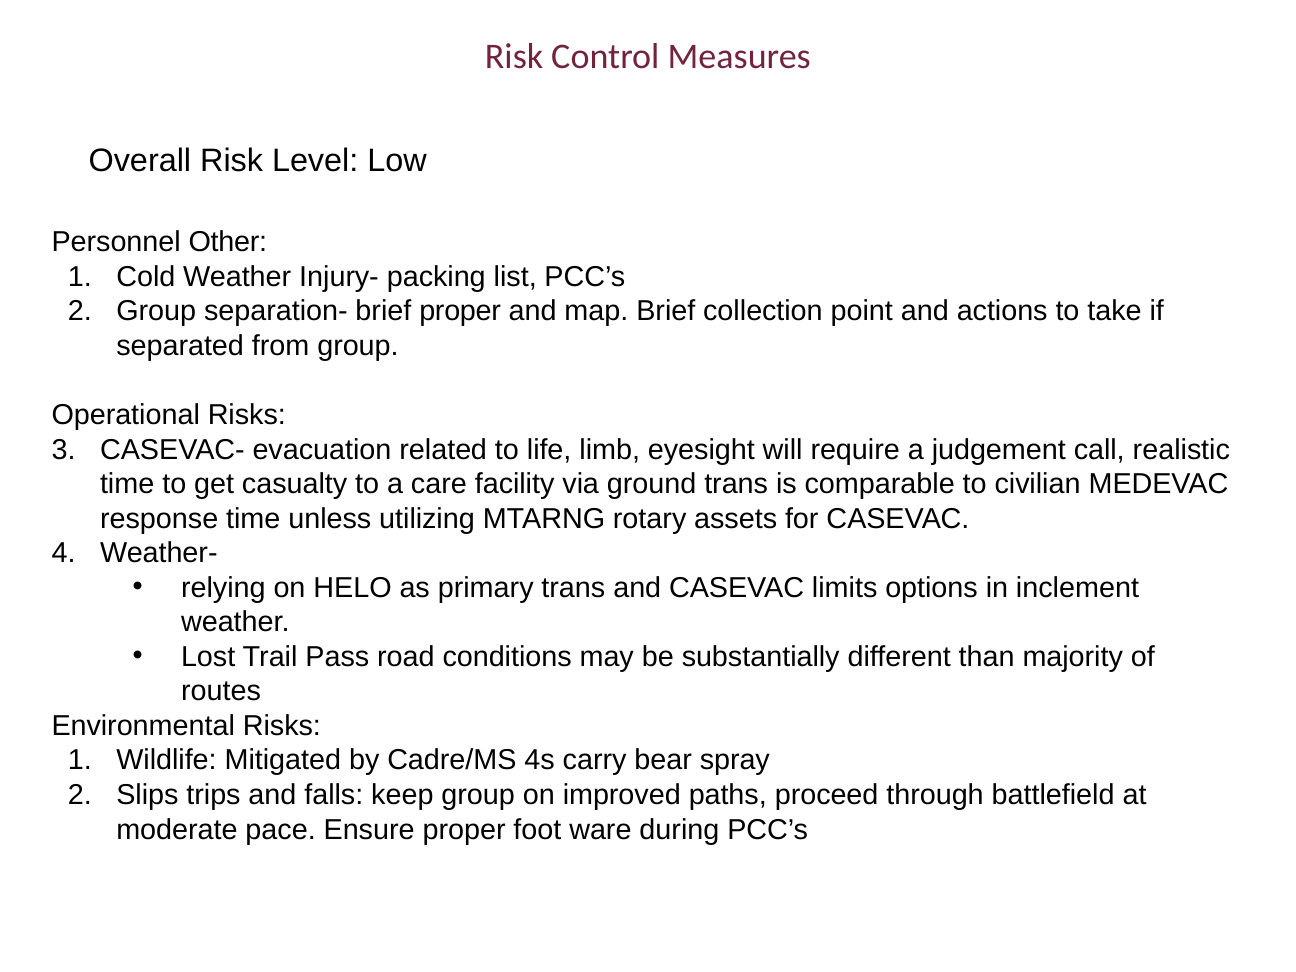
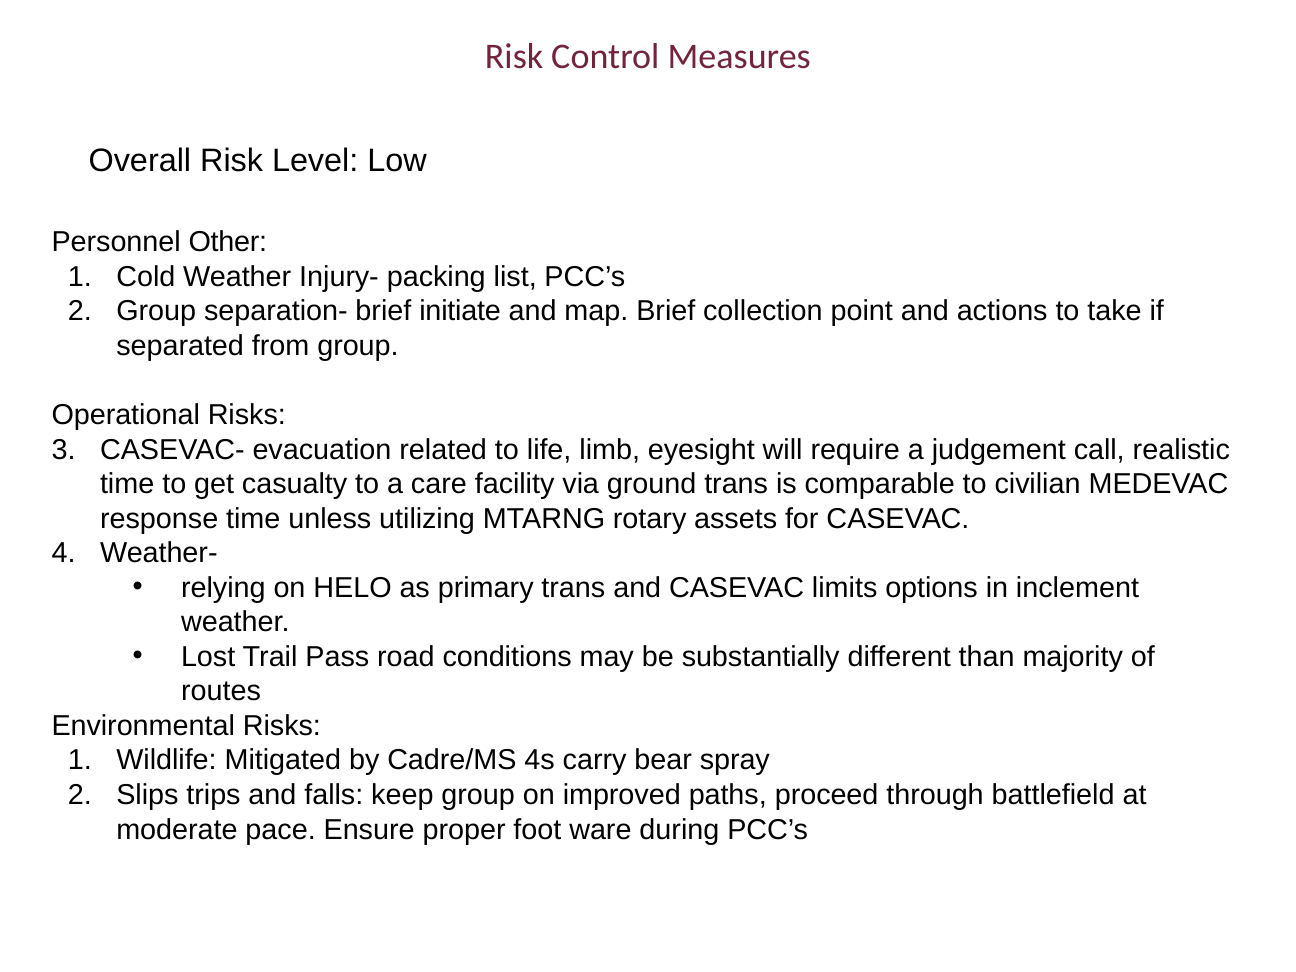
brief proper: proper -> initiate
